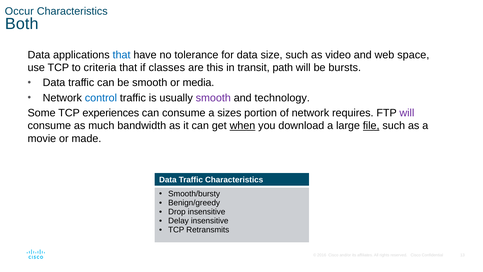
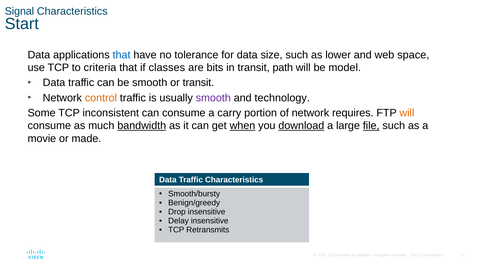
Occur: Occur -> Signal
Both: Both -> Start
video: video -> lower
this: this -> bits
bursts: bursts -> model
or media: media -> transit
control colour: blue -> orange
experiences: experiences -> inconsistent
sizes: sizes -> carry
will at (407, 113) colour: purple -> orange
bandwidth underline: none -> present
download underline: none -> present
